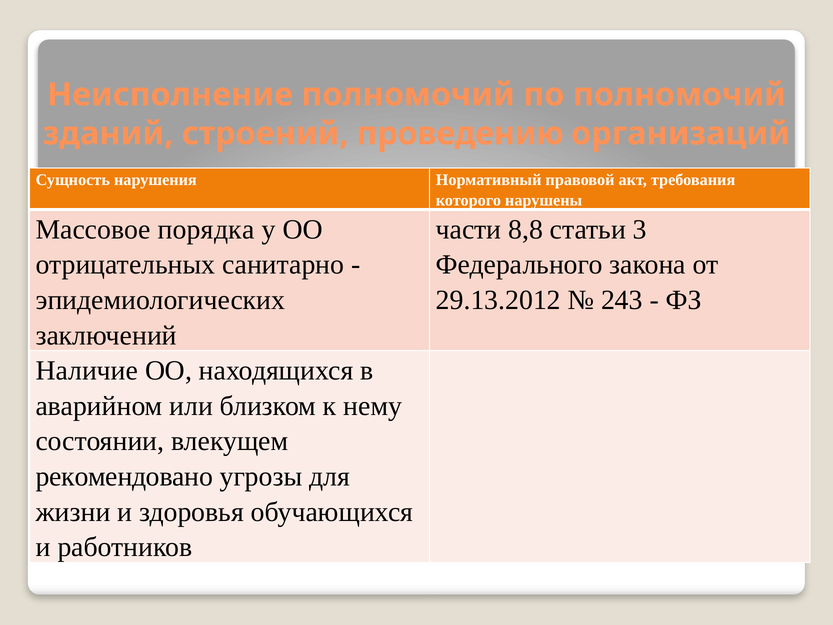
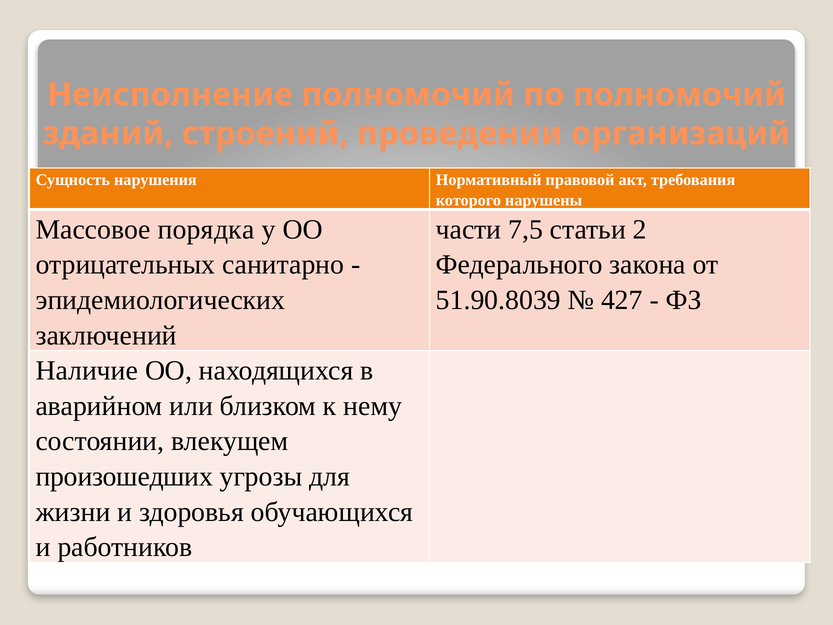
проведению: проведению -> проведении
8,8: 8,8 -> 7,5
3: 3 -> 2
29.13.2012: 29.13.2012 -> 51.90.8039
243: 243 -> 427
рекомендовано: рекомендовано -> произошедших
